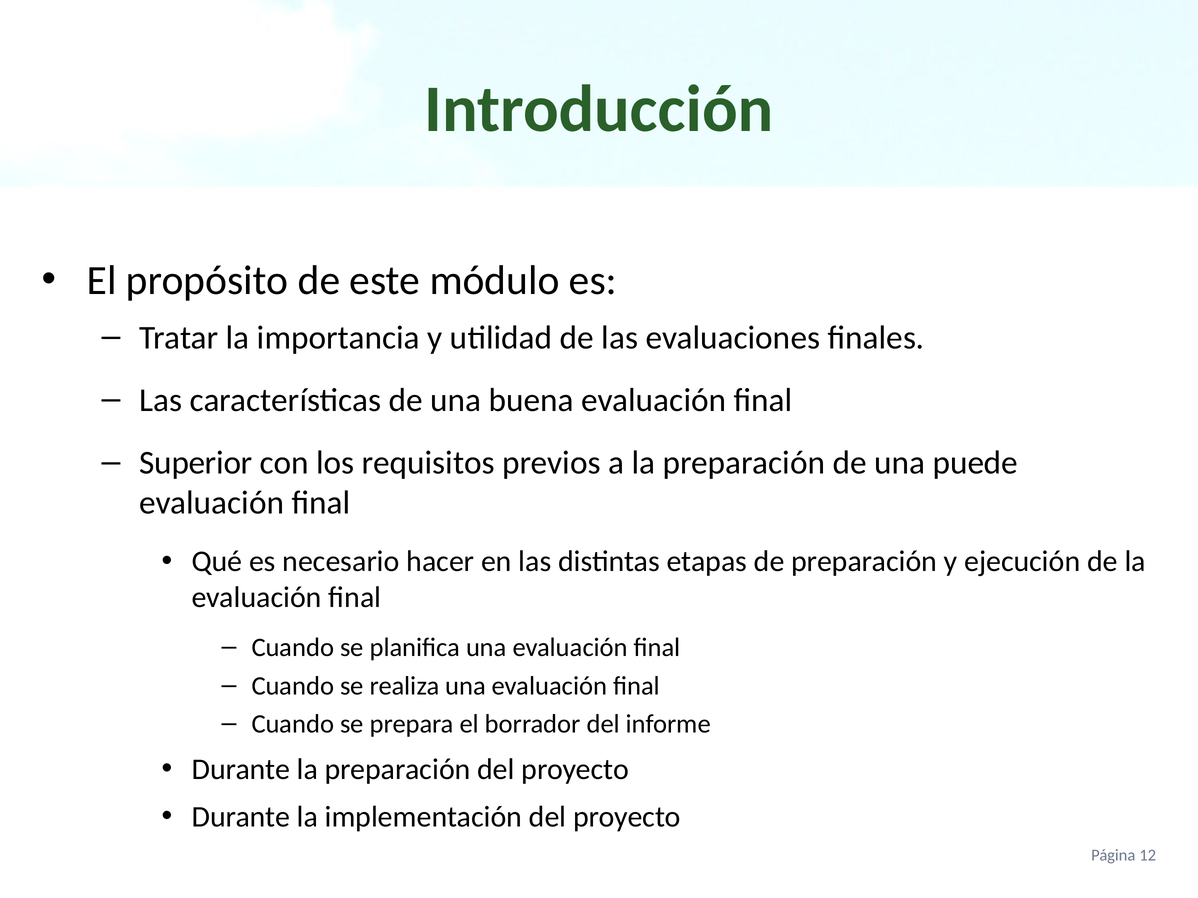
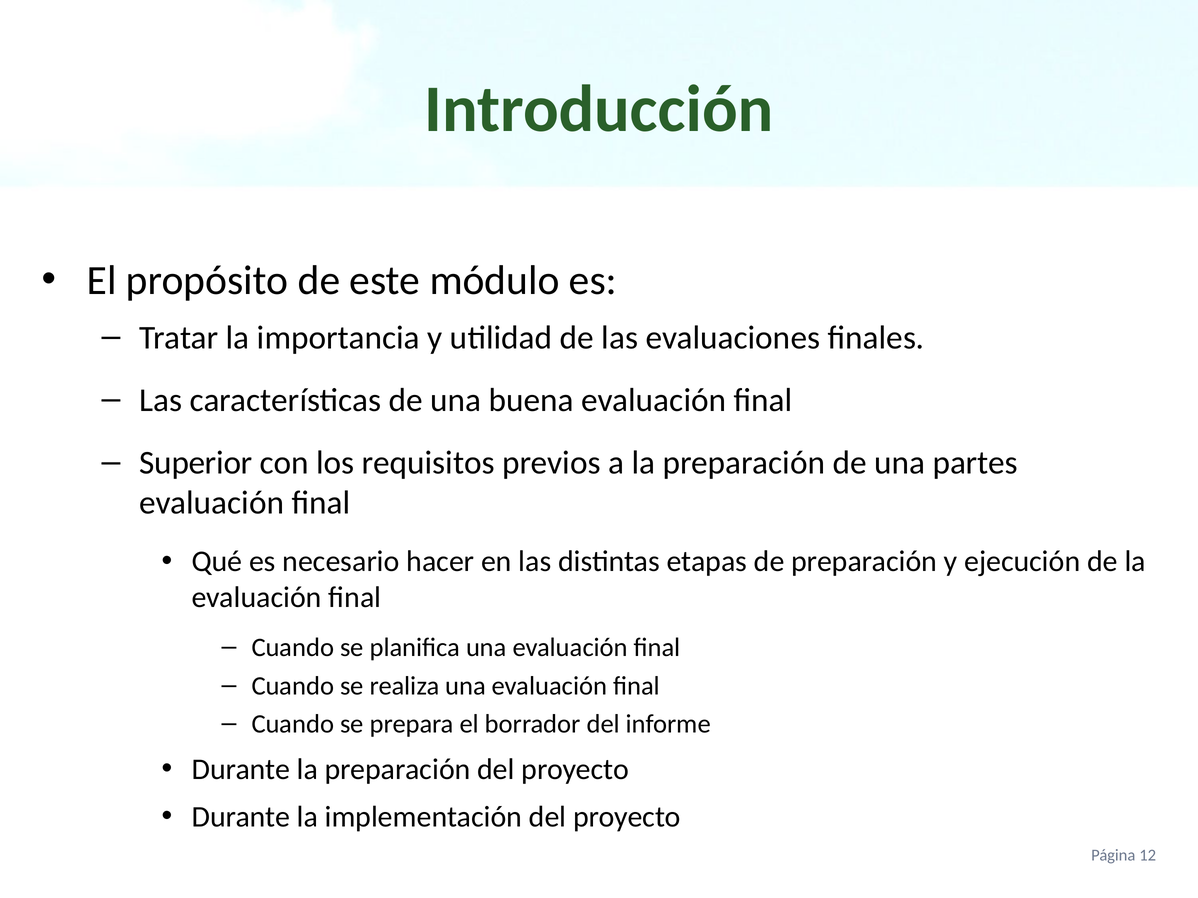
puede: puede -> partes
